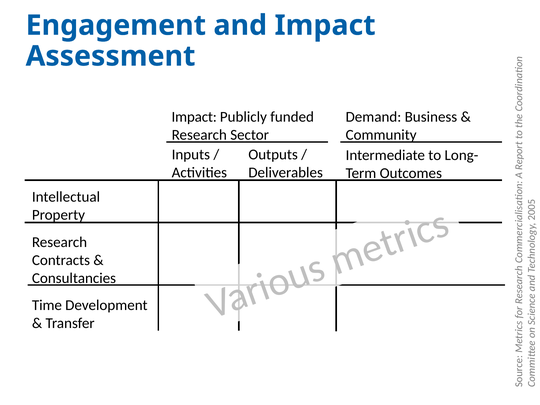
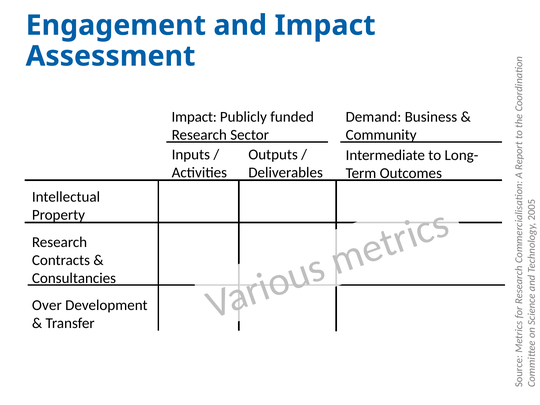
Time: Time -> Over
